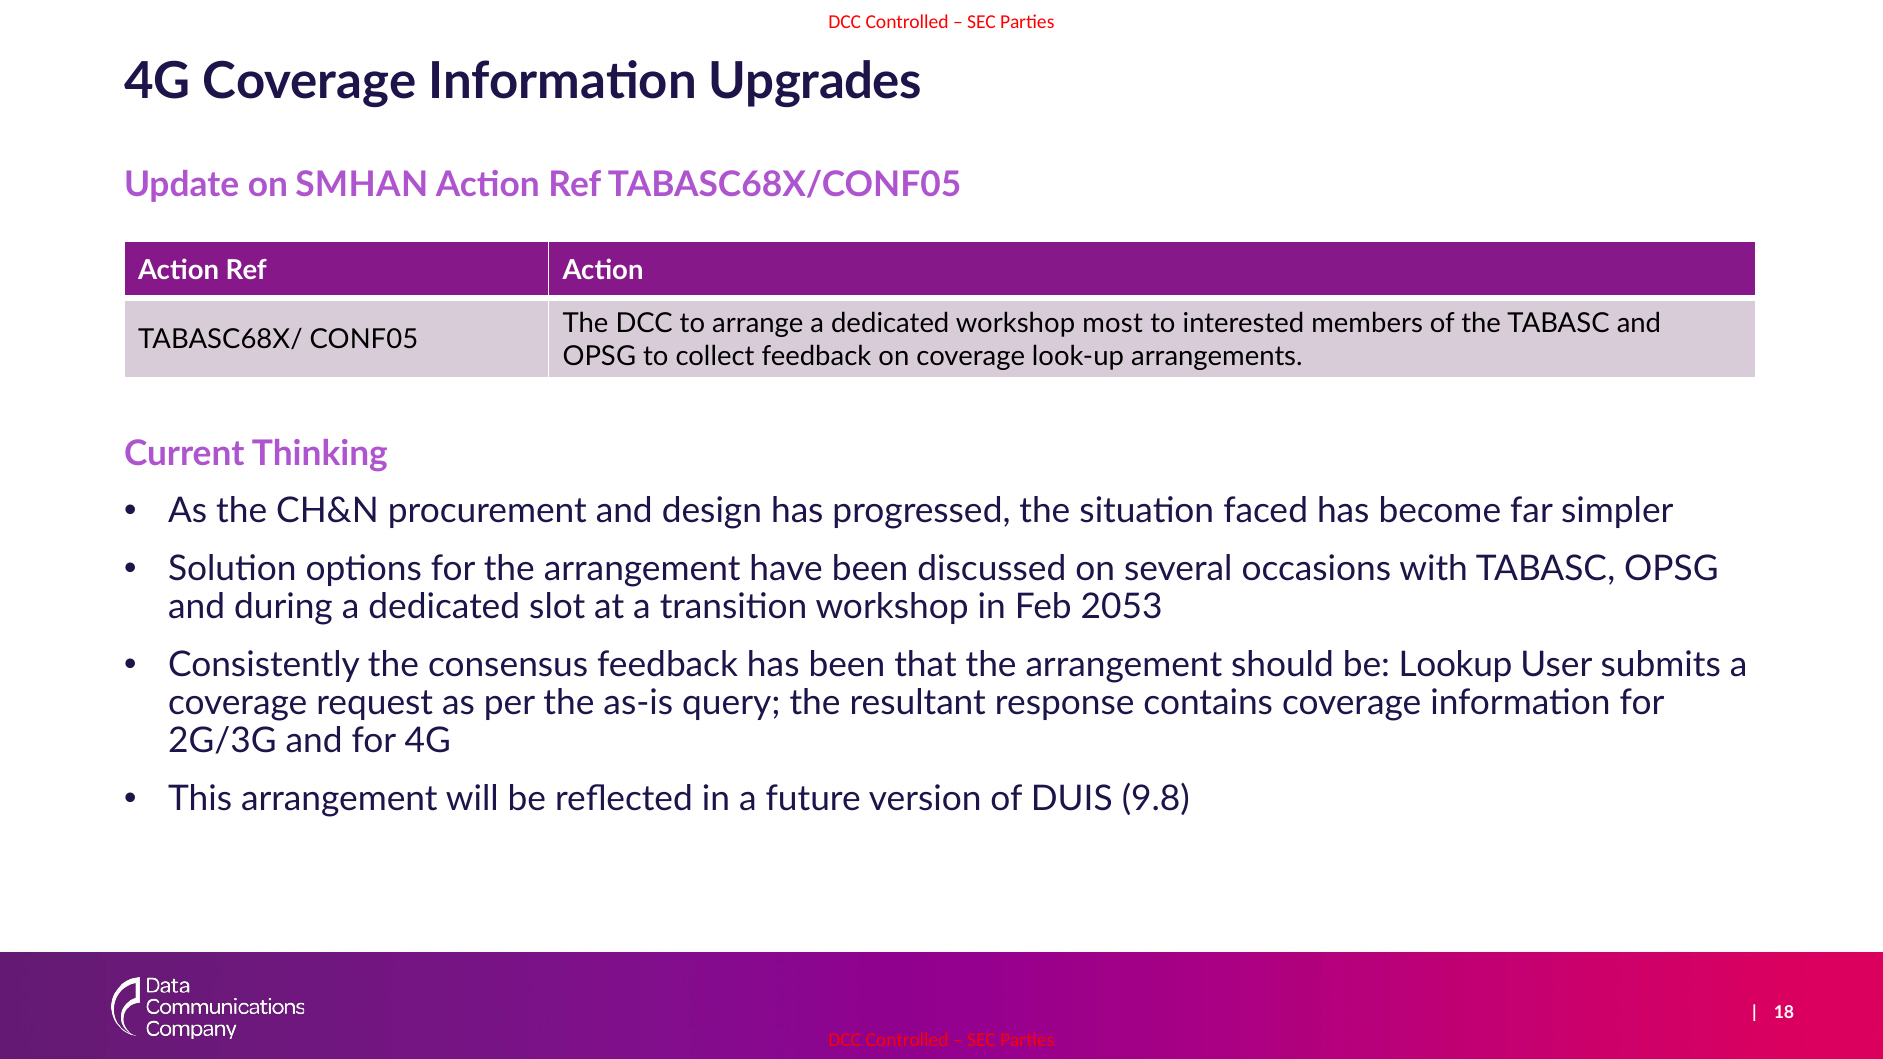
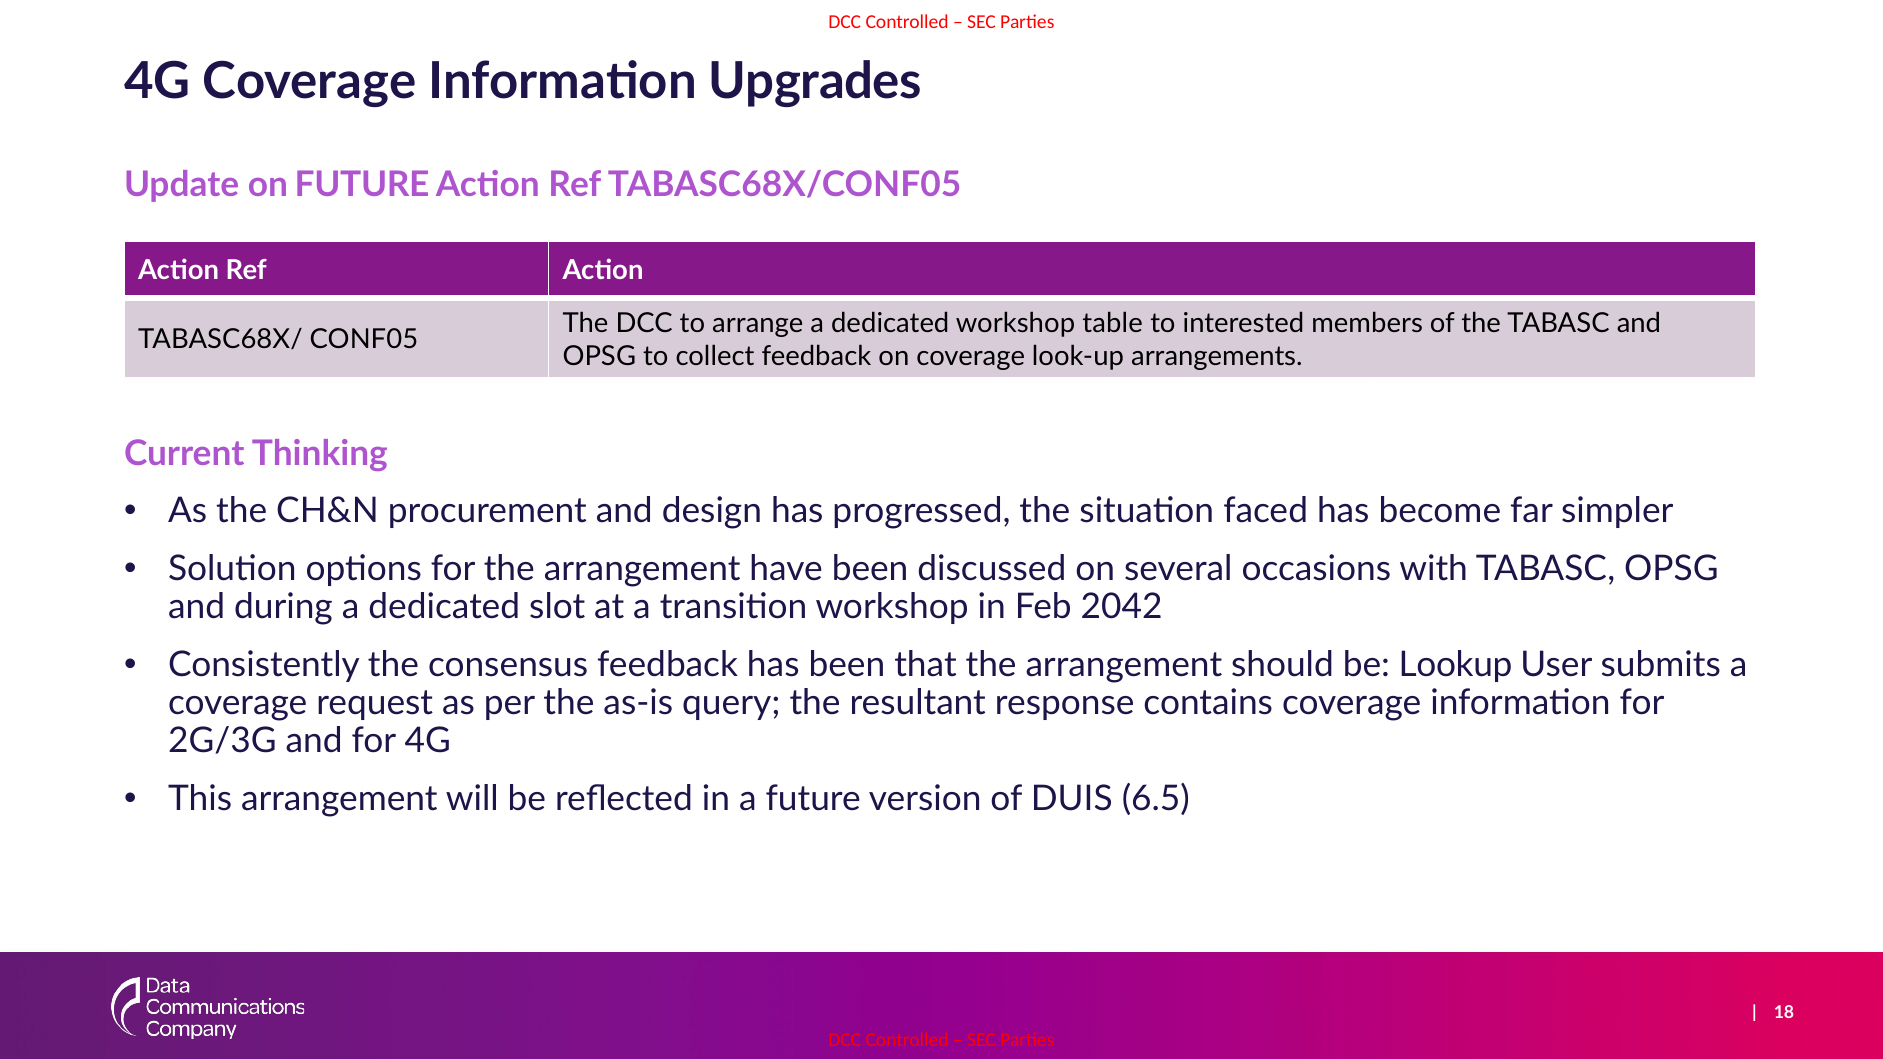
on SMHAN: SMHAN -> FUTURE
most: most -> table
2053: 2053 -> 2042
9.8: 9.8 -> 6.5
